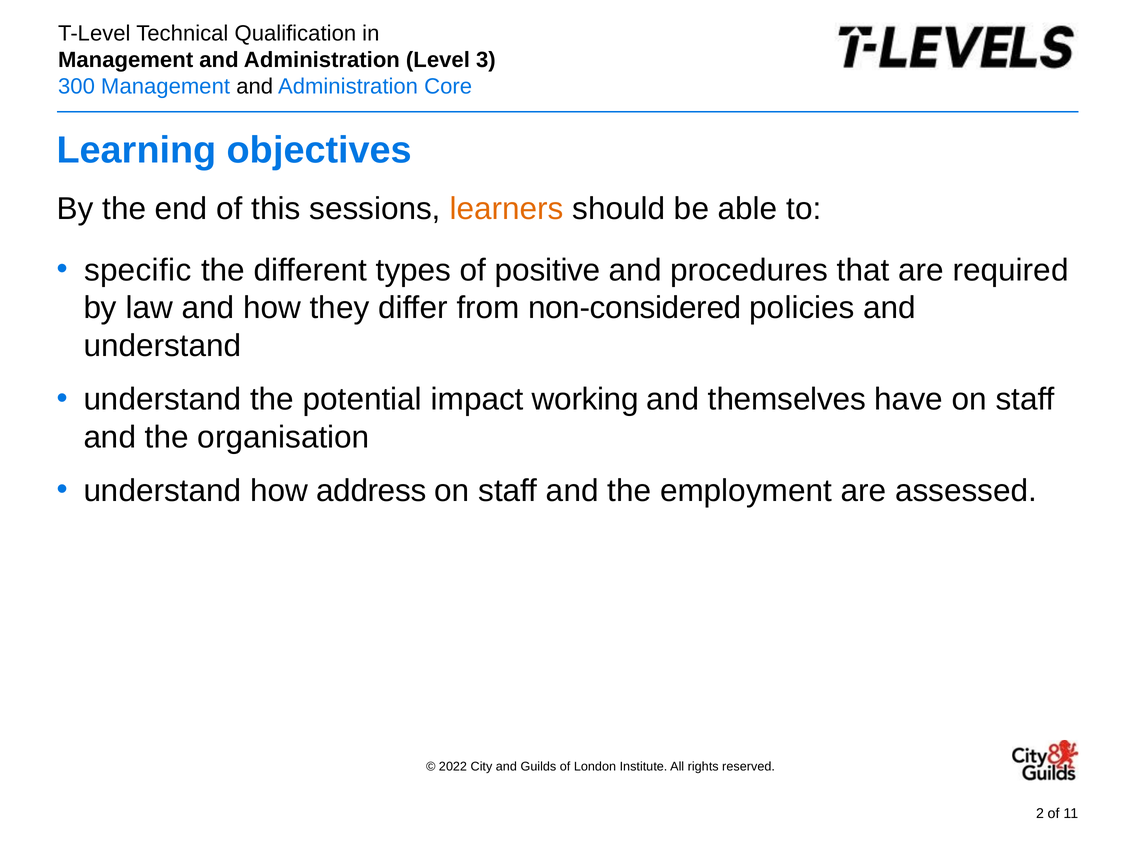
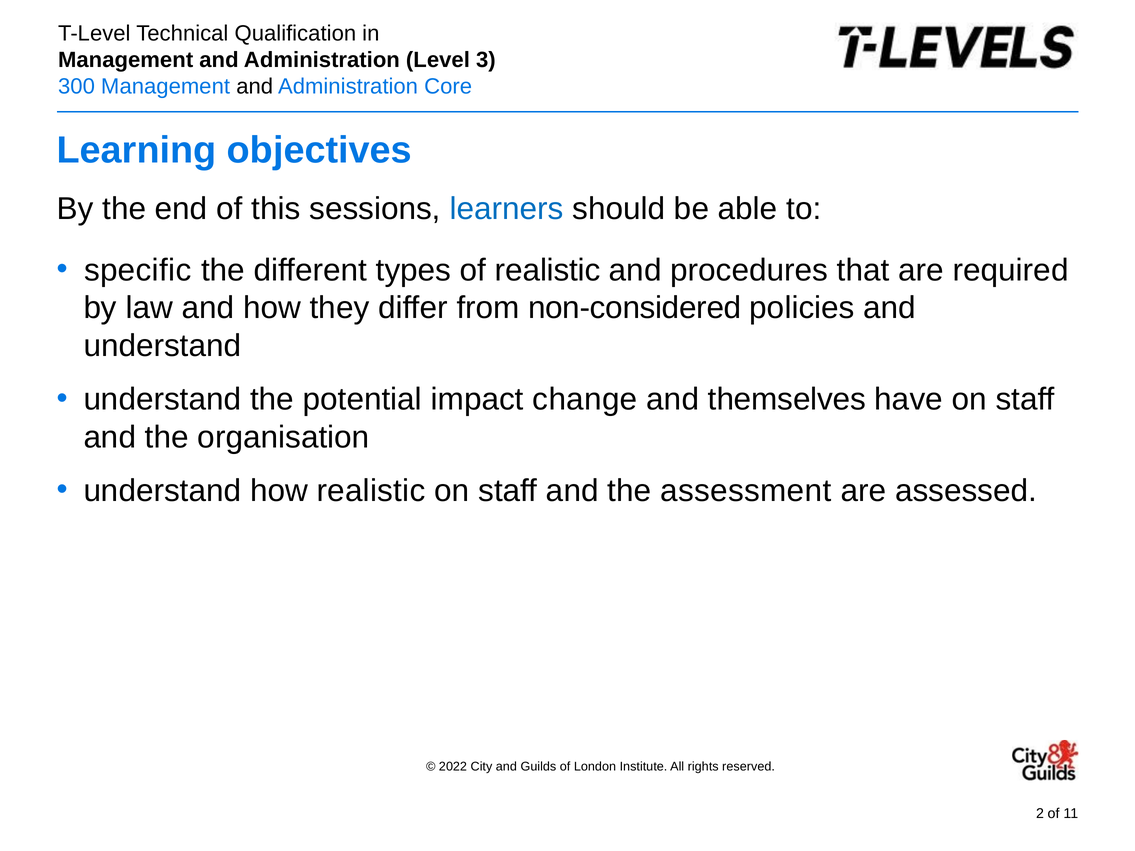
learners colour: orange -> blue
of positive: positive -> realistic
working: working -> change
how address: address -> realistic
employment: employment -> assessment
